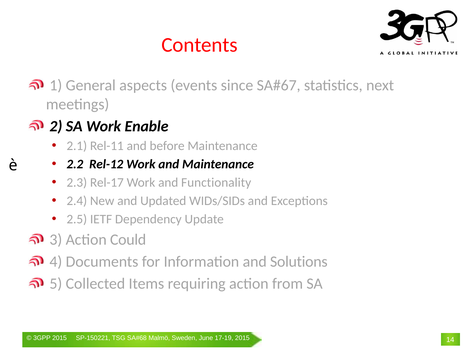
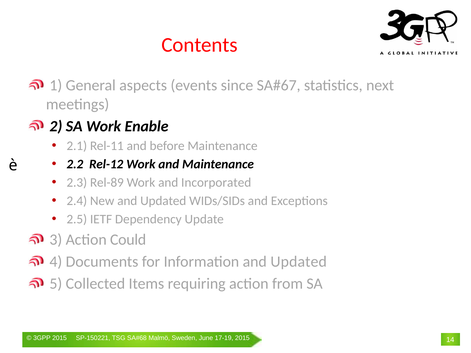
Rel-17: Rel-17 -> Rel-89
Functionality: Functionality -> Incorporated
Information and Solutions: Solutions -> Updated
